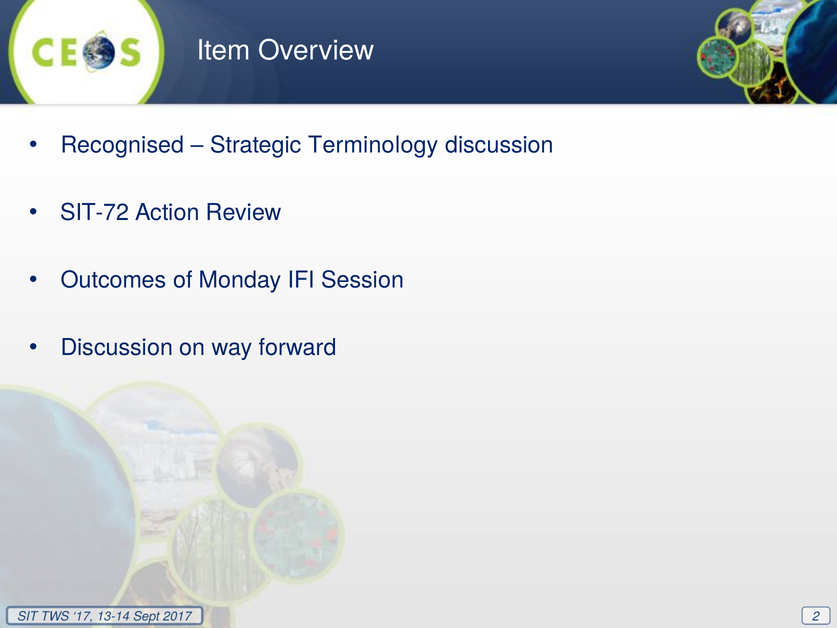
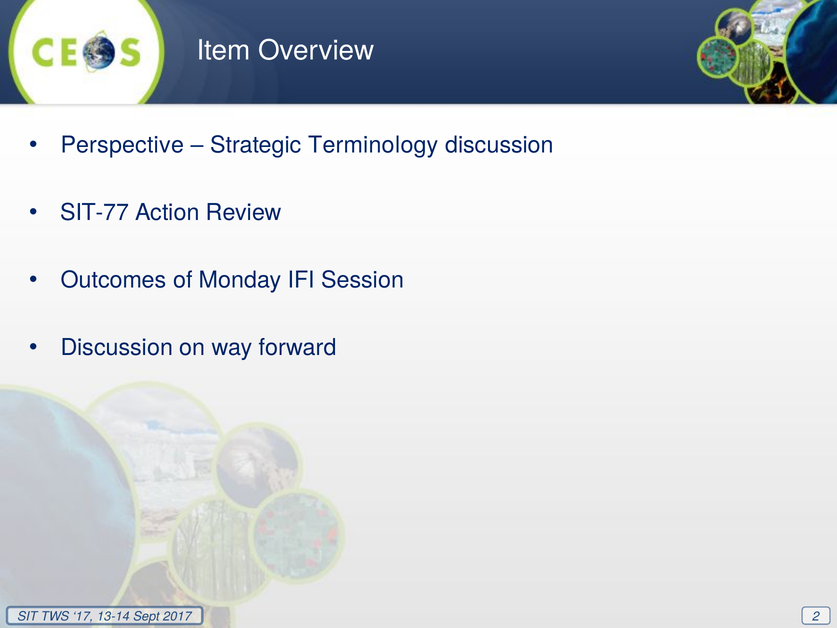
Recognised: Recognised -> Perspective
SIT-72: SIT-72 -> SIT-77
